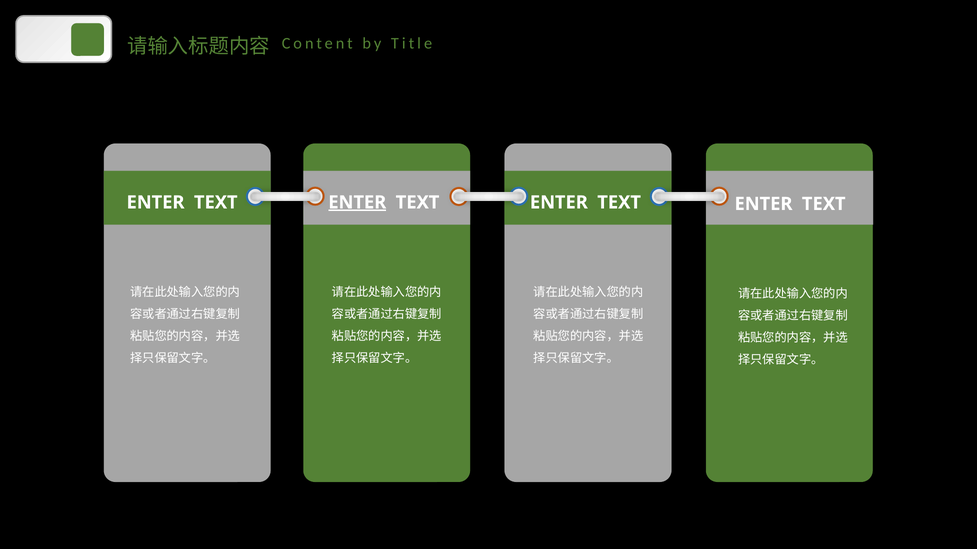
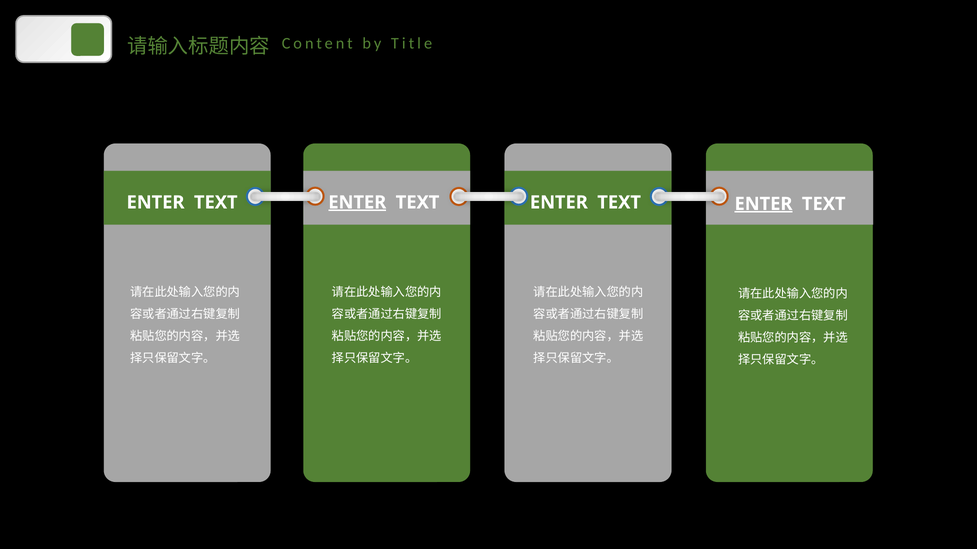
ENTER at (763, 204) underline: none -> present
